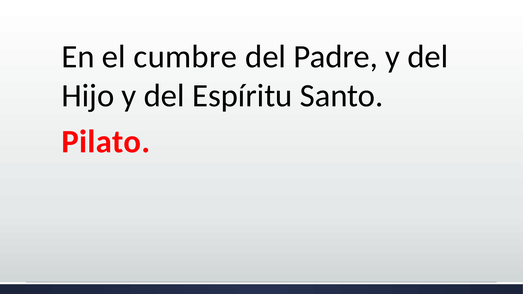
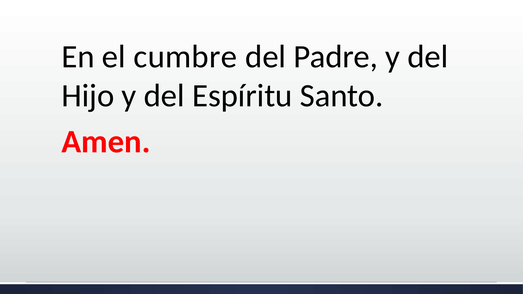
Pilato: Pilato -> Amen
